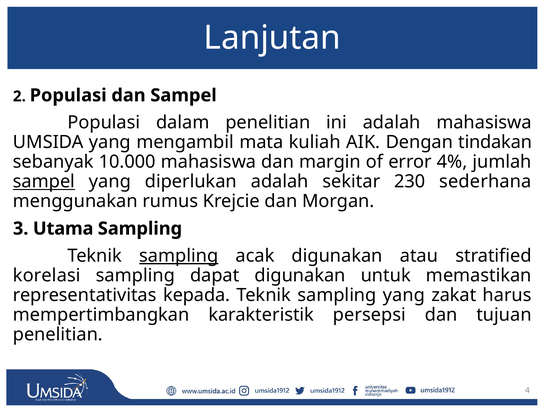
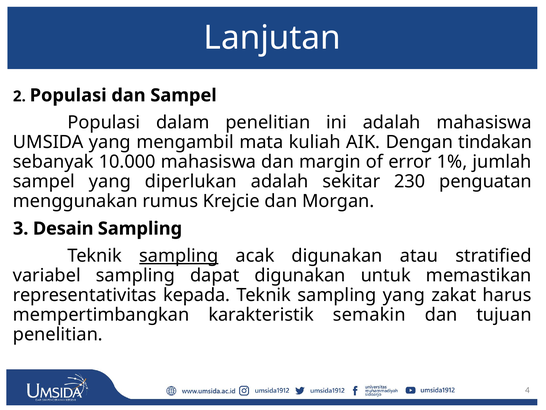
4%: 4% -> 1%
sampel at (44, 181) underline: present -> none
sederhana: sederhana -> penguatan
Utama: Utama -> Desain
korelasi: korelasi -> variabel
persepsi: persepsi -> semakin
